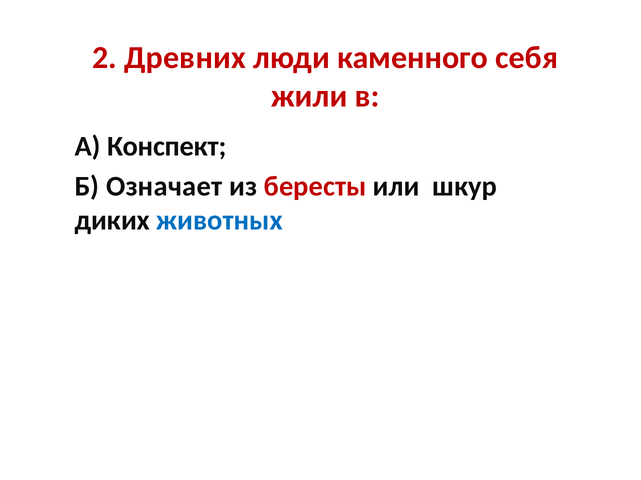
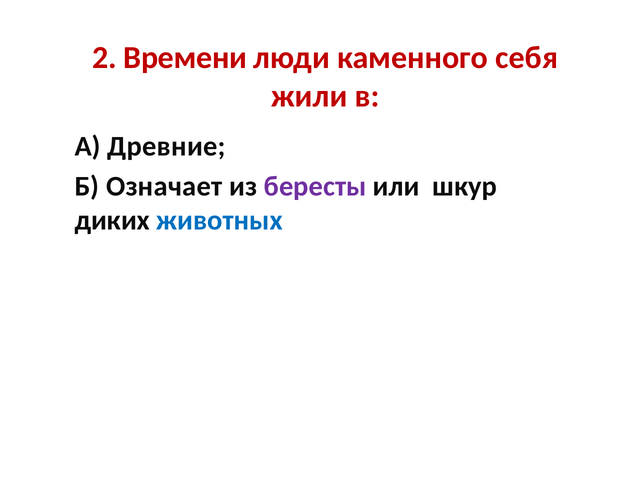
Древних: Древних -> Времени
Конспект: Конспект -> Древние
бересты colour: red -> purple
